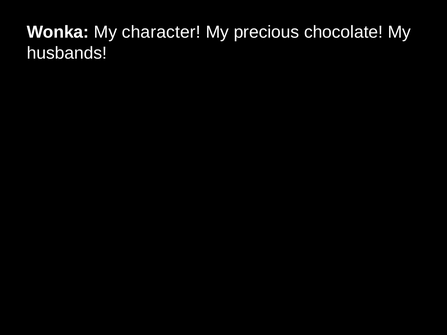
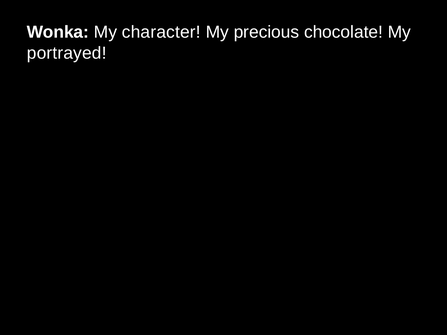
husbands: husbands -> portrayed
